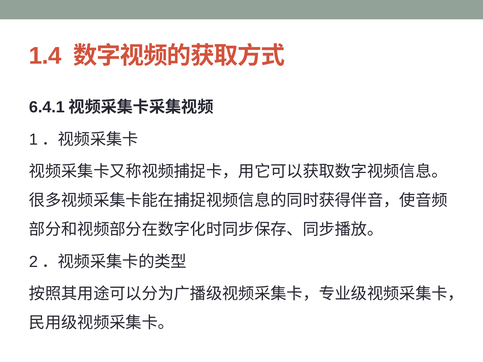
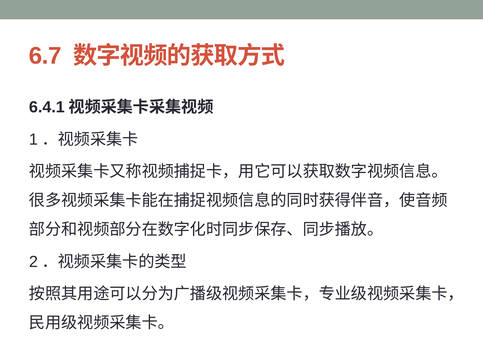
1.4: 1.4 -> 6.7
